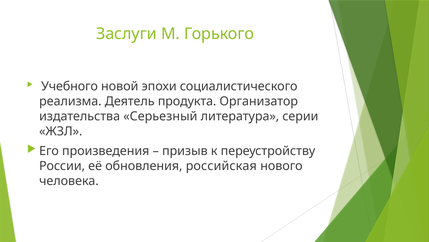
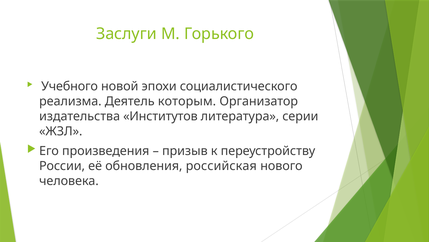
продукта: продукта -> которым
Серьезный: Серьезный -> Институтов
